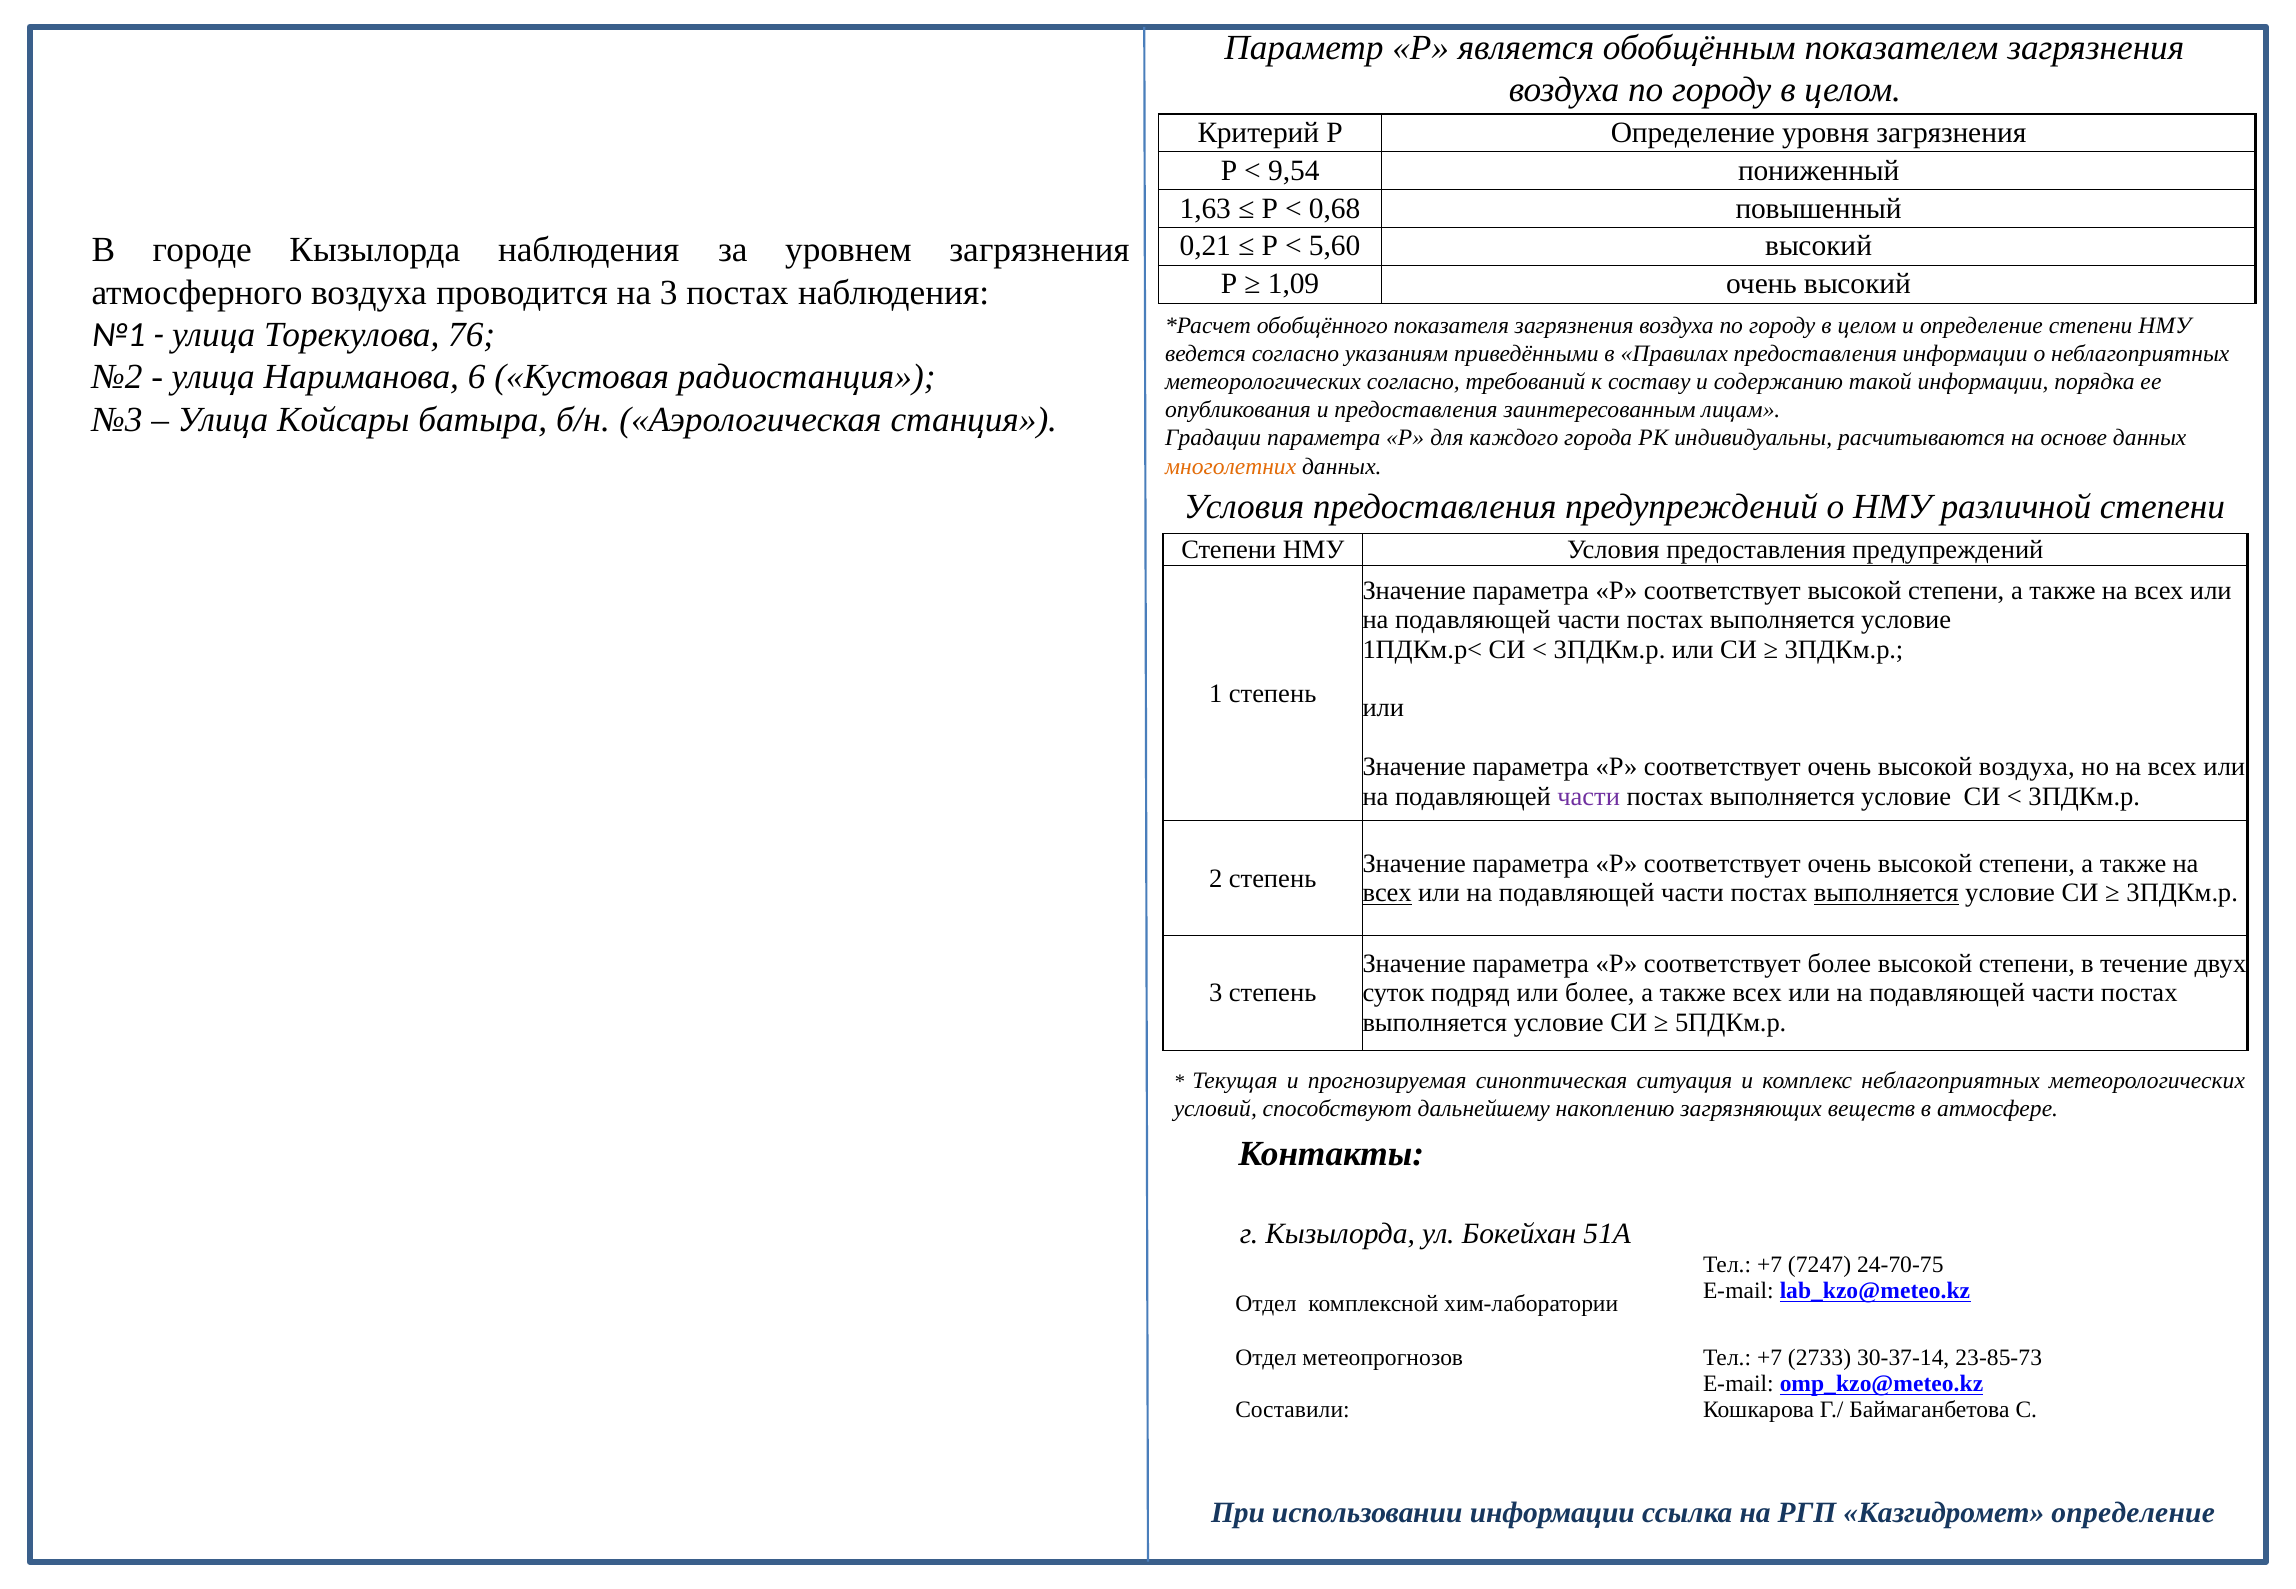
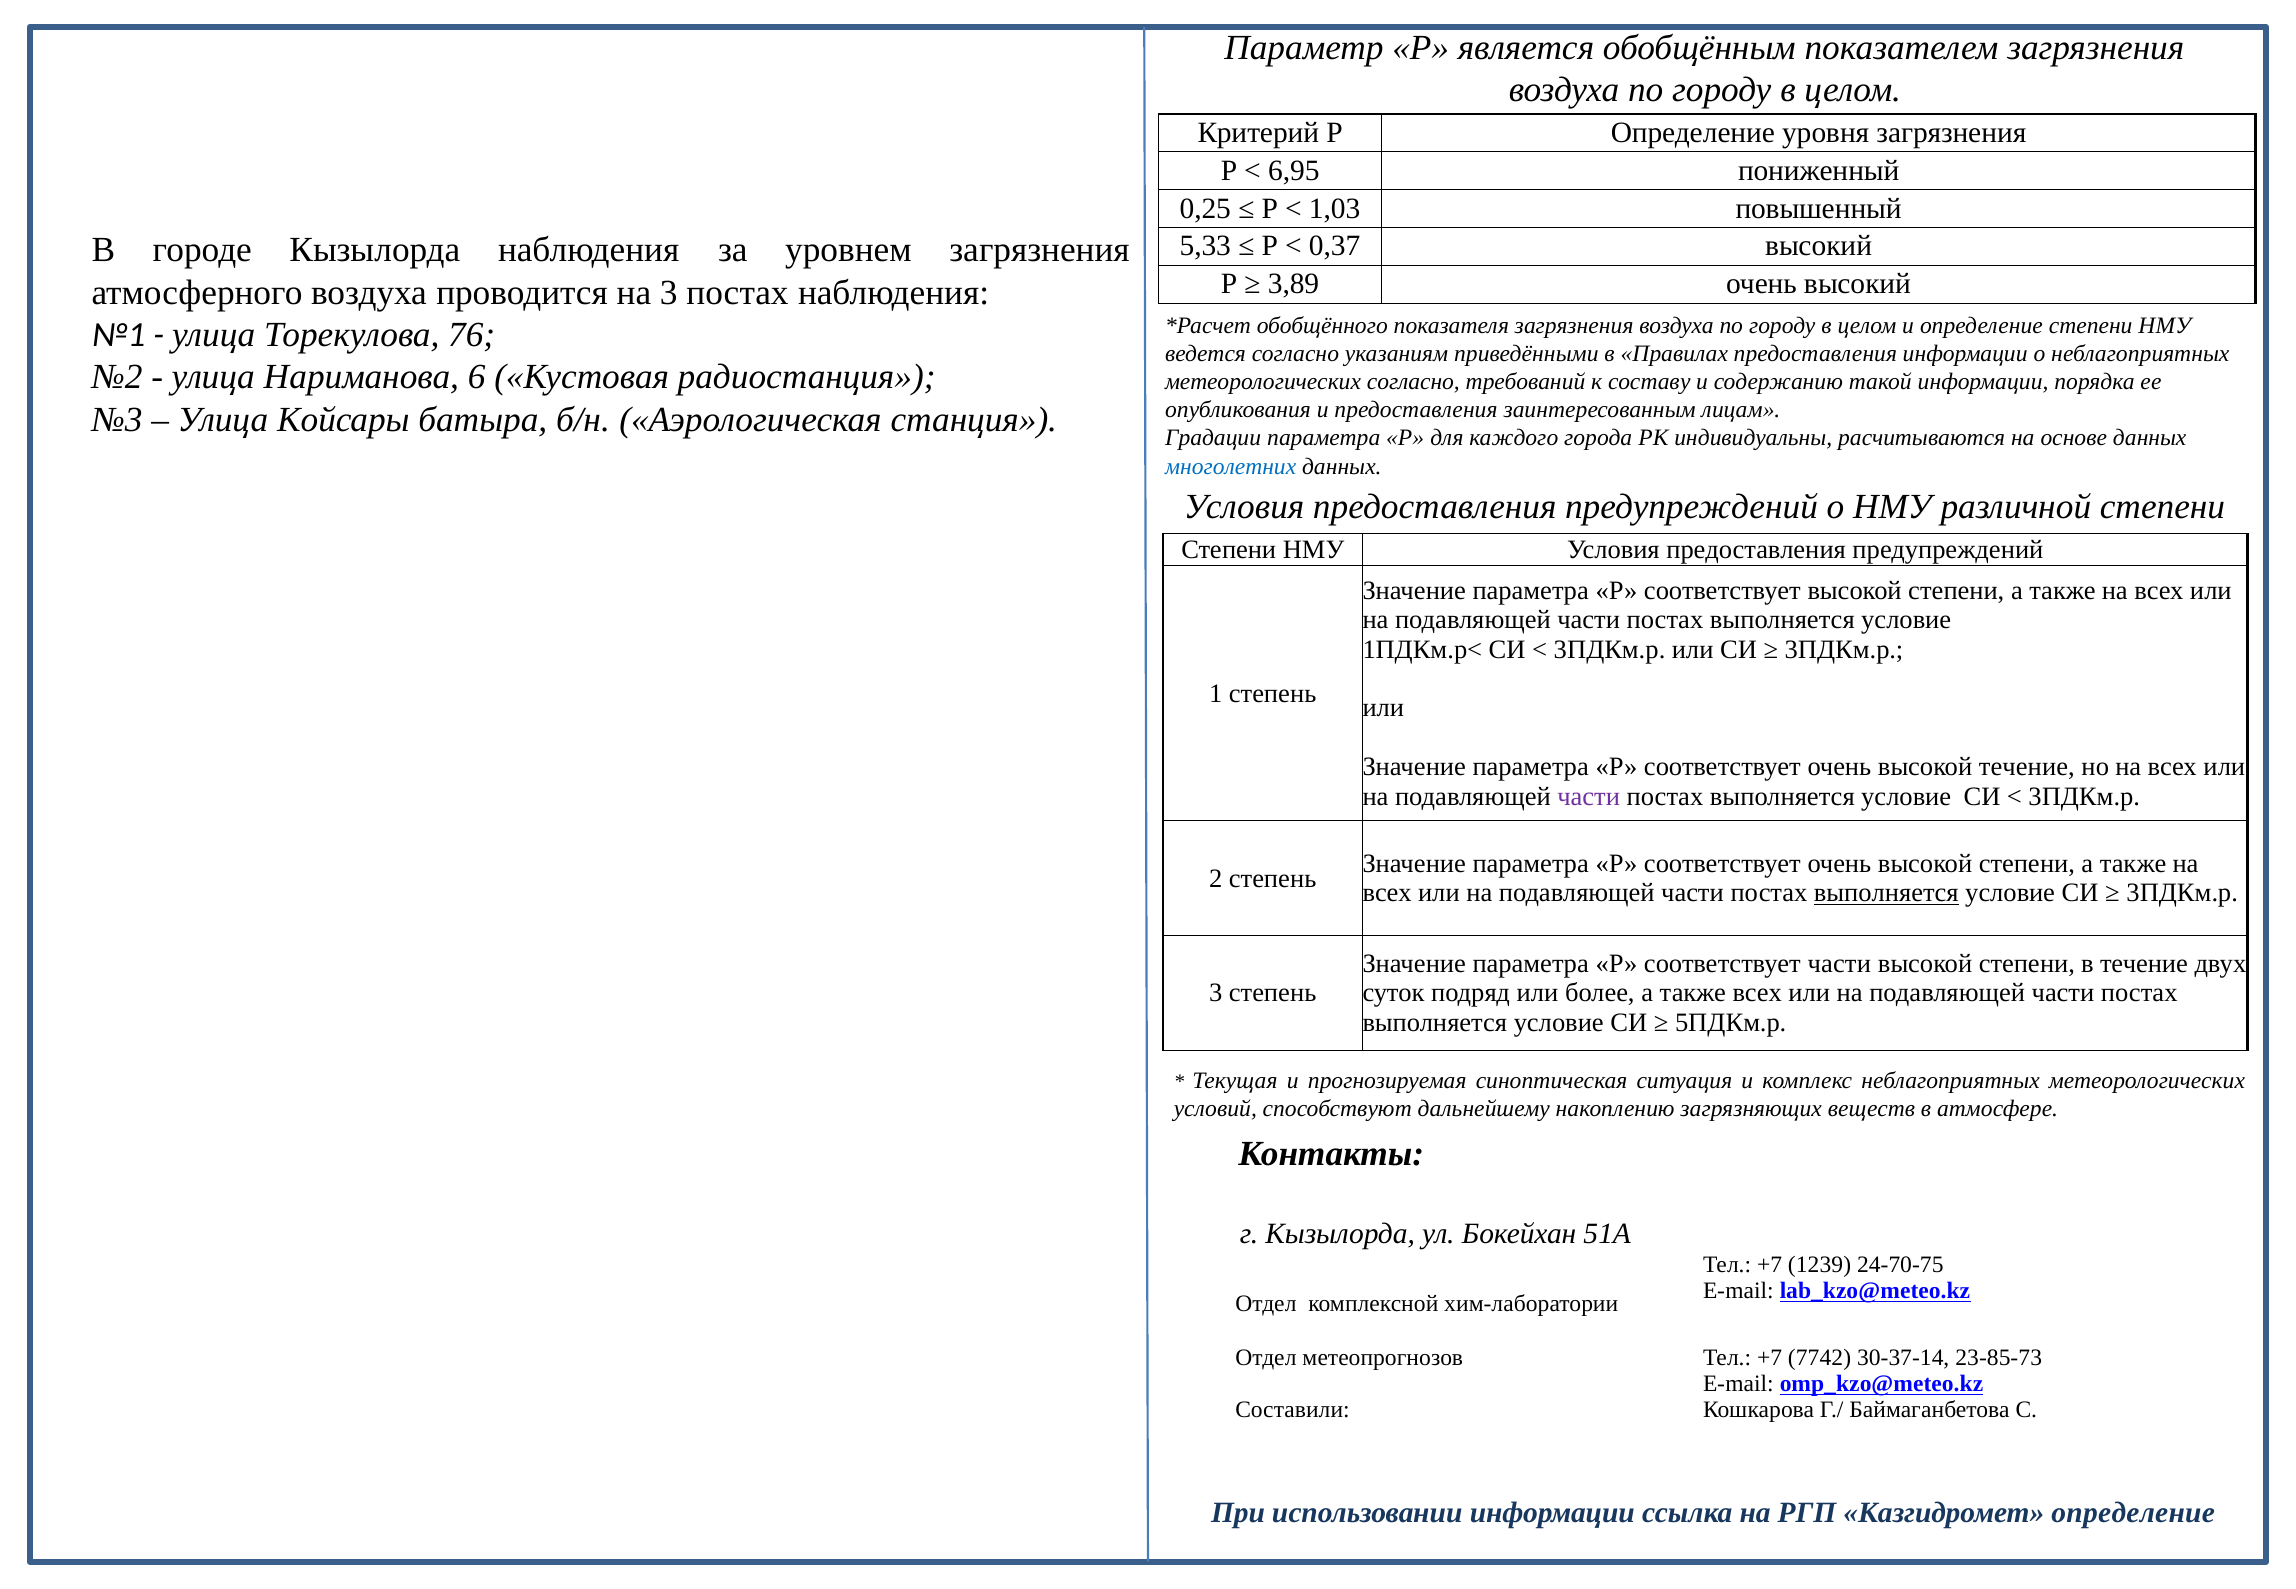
9,54: 9,54 -> 6,95
1,63: 1,63 -> 0,25
0,68: 0,68 -> 1,03
0,21: 0,21 -> 5,33
5,60: 5,60 -> 0,37
1,09: 1,09 -> 3,89
многолетних colour: orange -> blue
высокой воздуха: воздуха -> течение
всех at (1387, 893) underline: present -> none
соответствует более: более -> части
7247: 7247 -> 1239
2733: 2733 -> 7742
